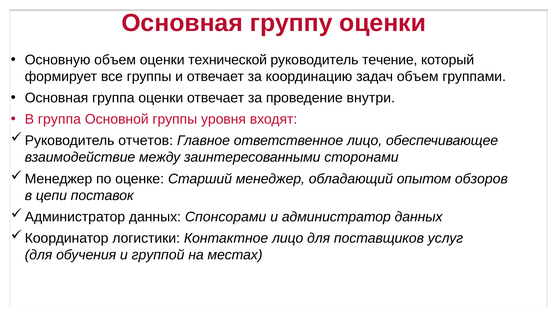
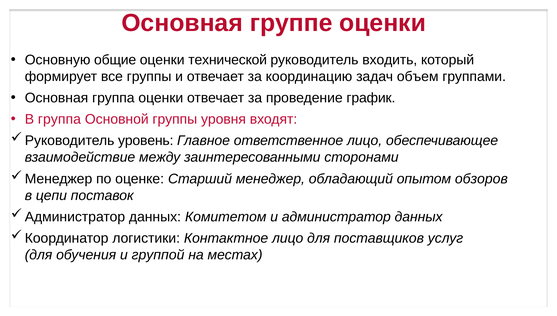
группу: группу -> группе
Основную объем: объем -> общие
течение: течение -> входить
внутри: внутри -> график
отчетов: отчетов -> уровень
Спонсорами: Спонсорами -> Комитетом
